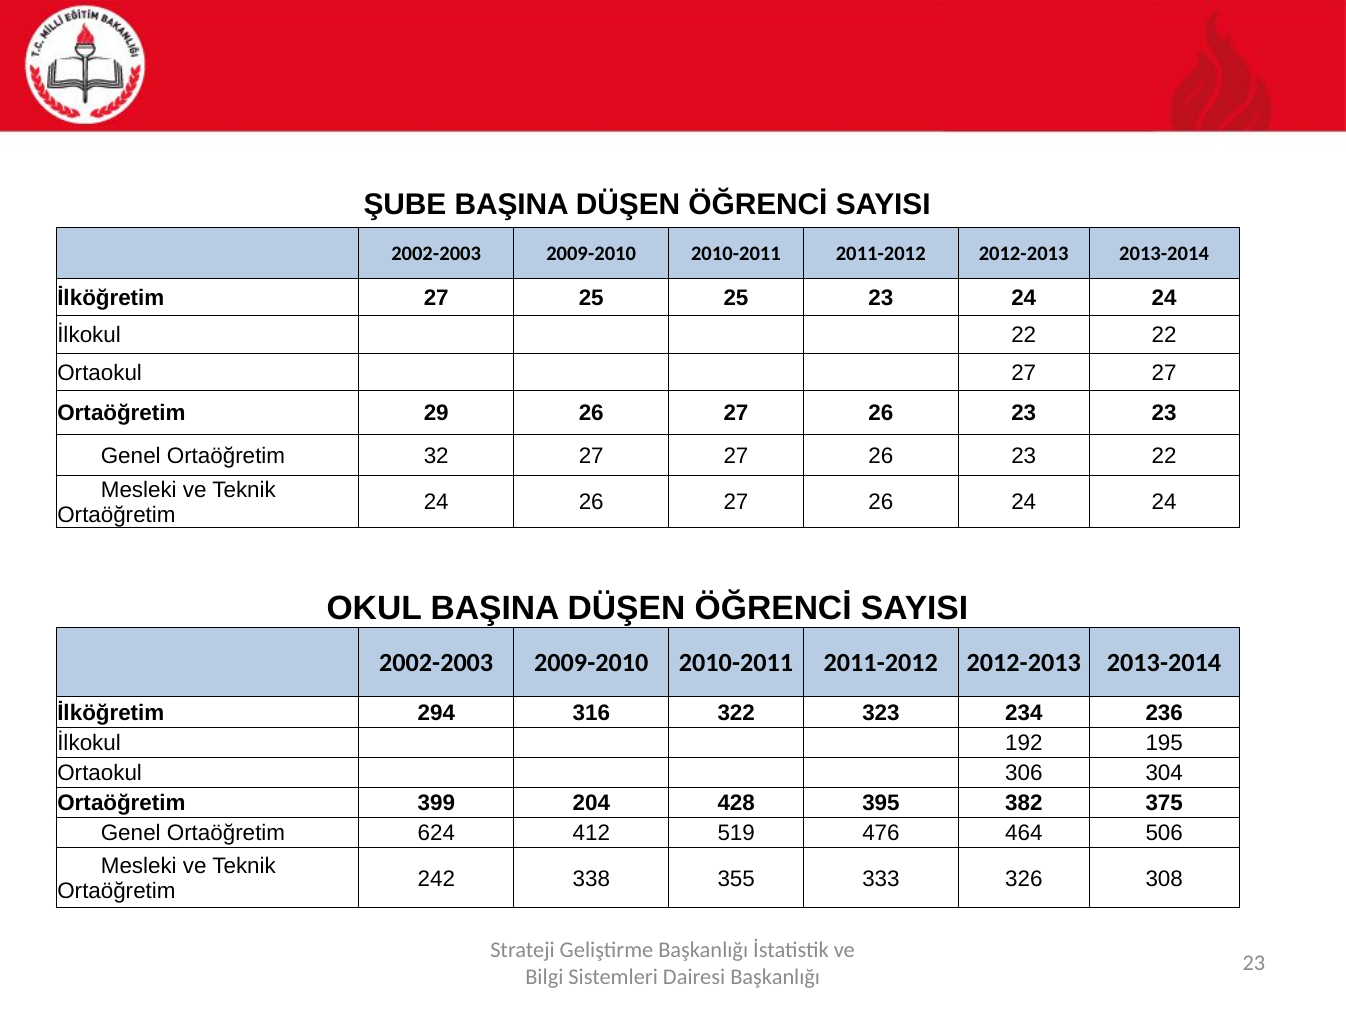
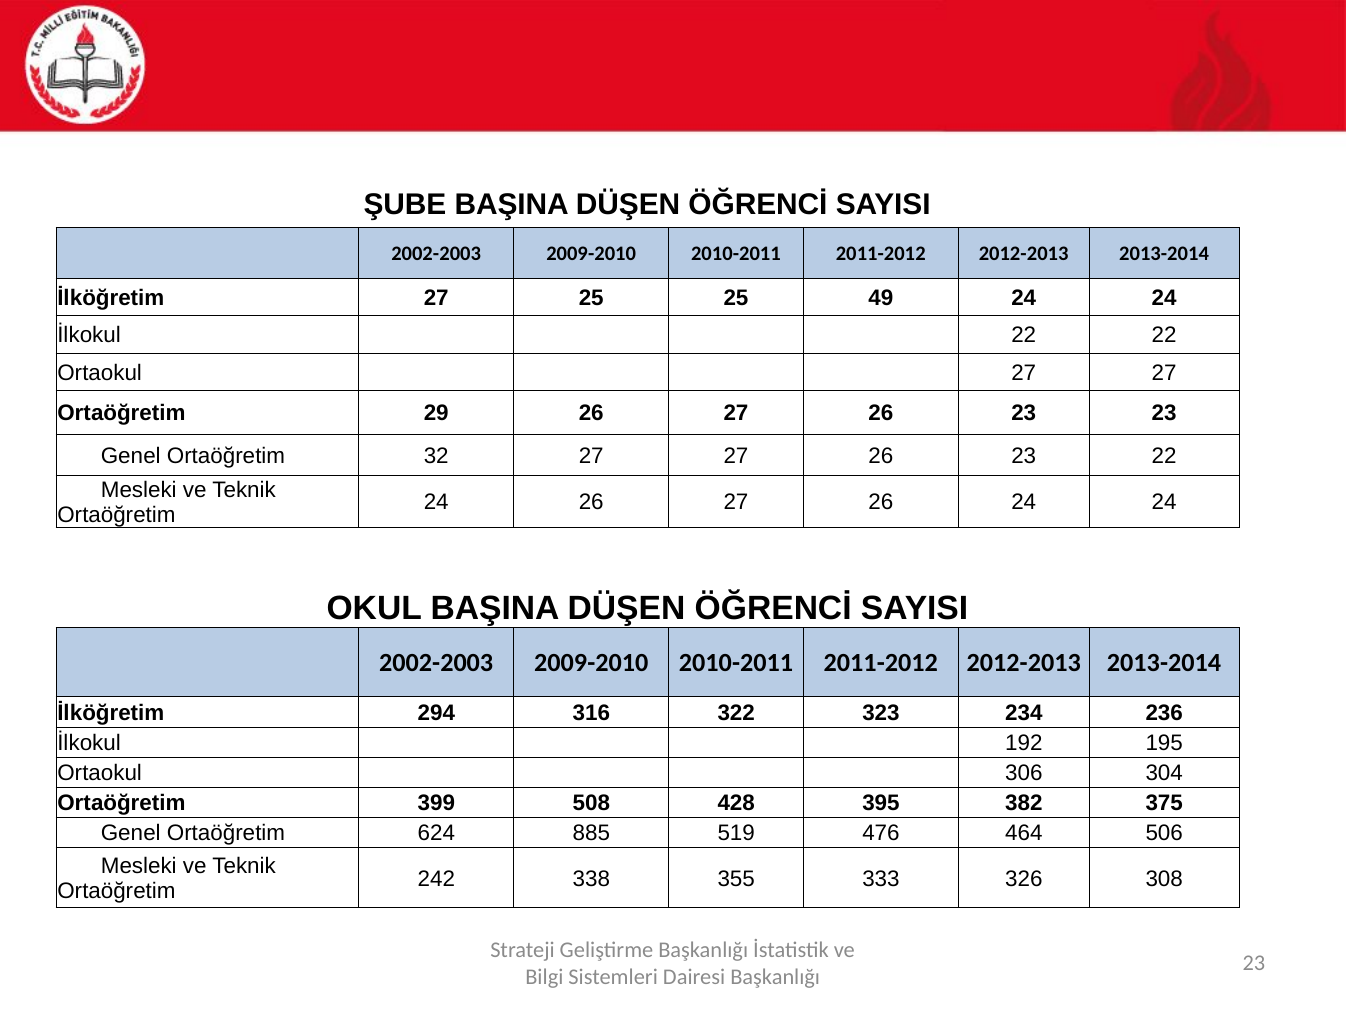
25 23: 23 -> 49
204: 204 -> 508
412: 412 -> 885
